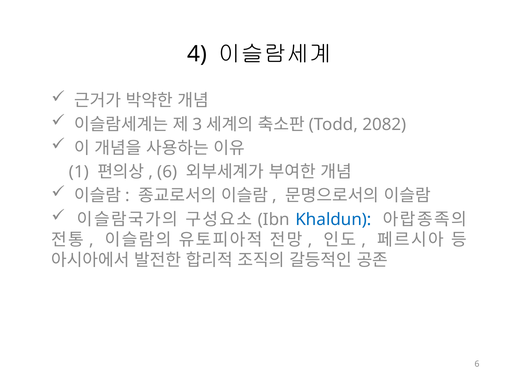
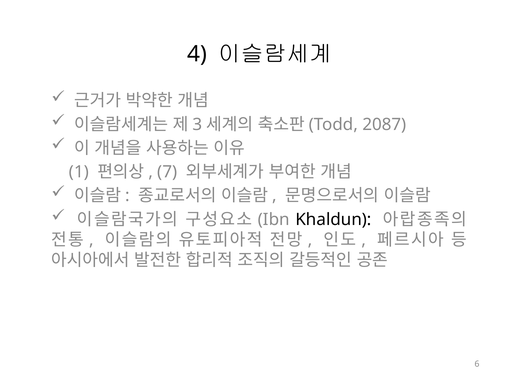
2082: 2082 -> 2087
6 at (167, 172): 6 -> 7
Khaldun colour: blue -> black
